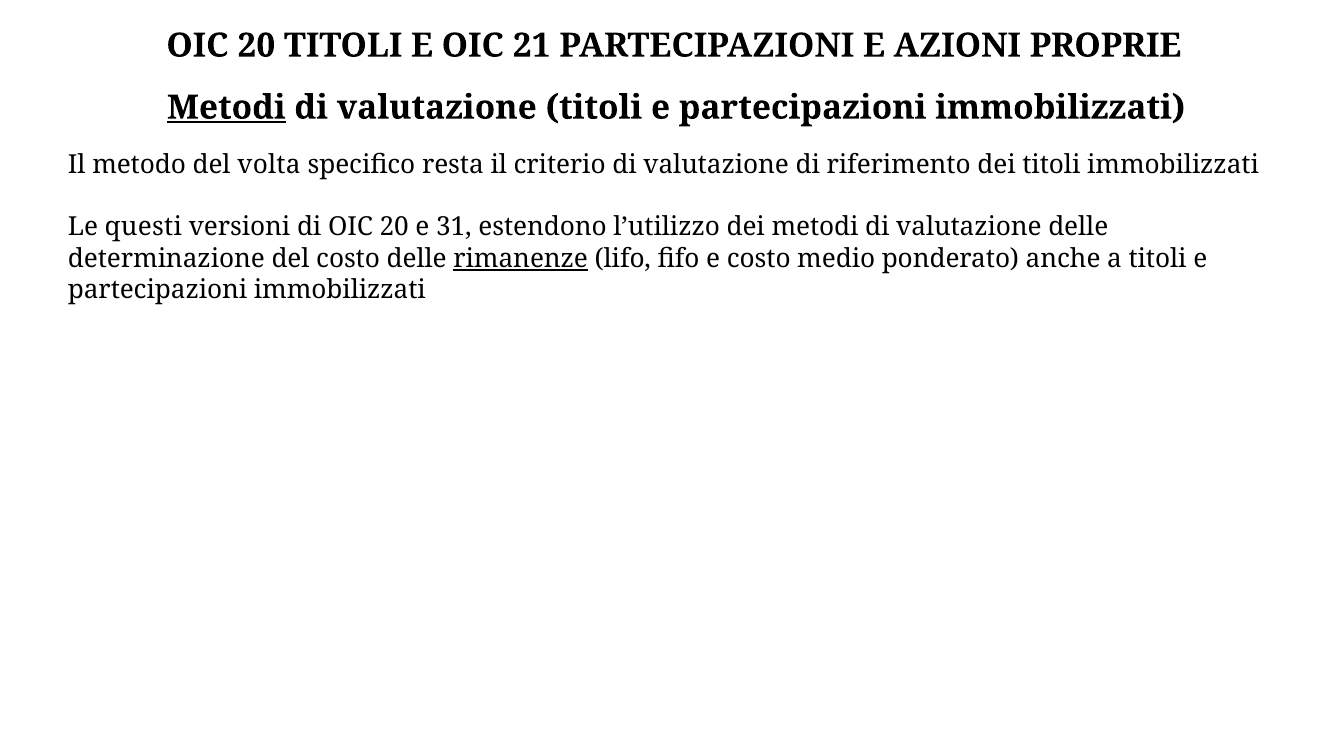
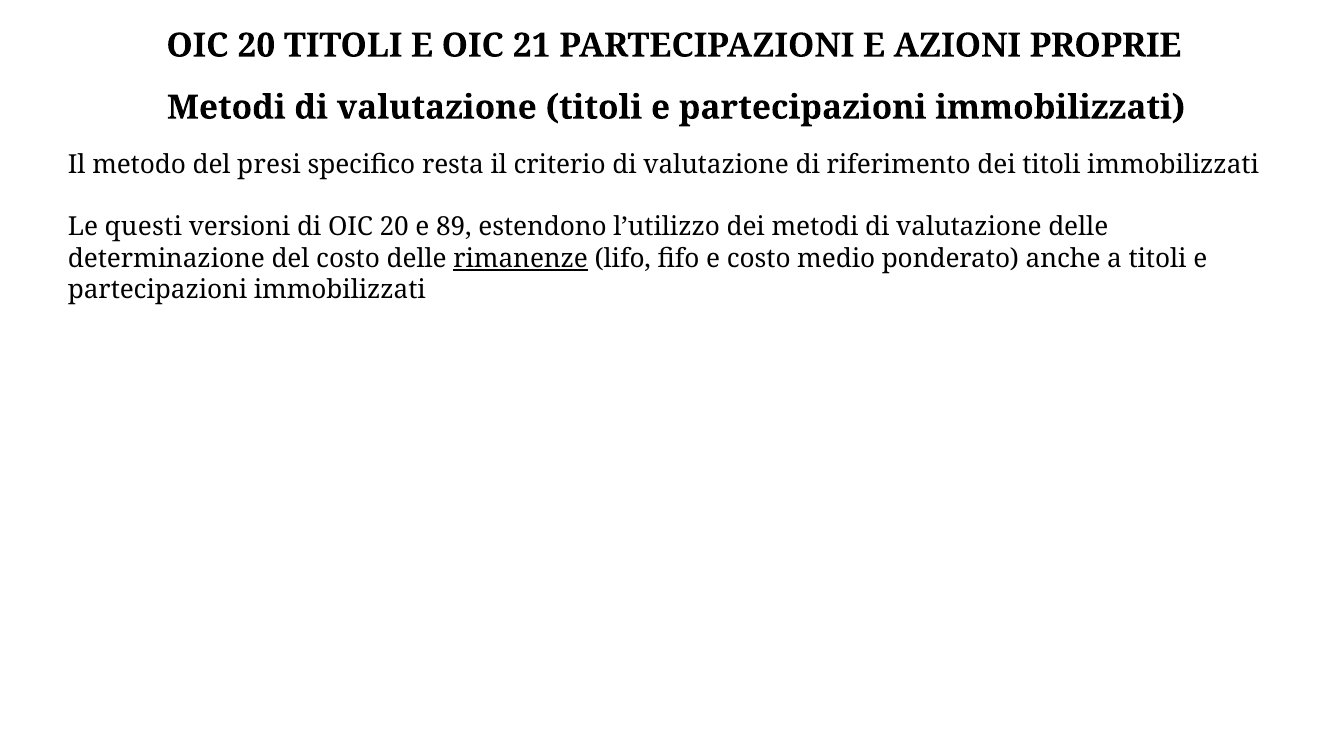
Metodi at (226, 108) underline: present -> none
volta: volta -> presi
31: 31 -> 89
